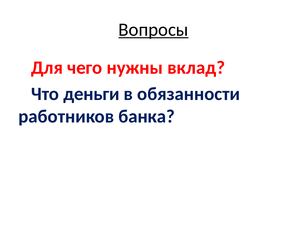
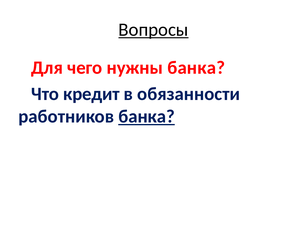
нужны вклад: вклад -> банка
деньги: деньги -> кредит
банка at (147, 117) underline: none -> present
